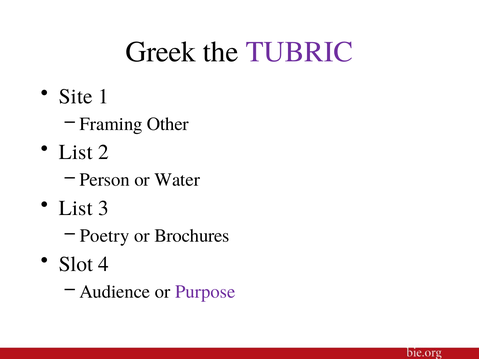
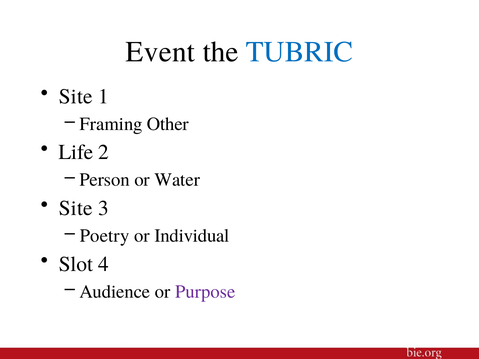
Greek: Greek -> Event
TUBRIC colour: purple -> blue
List at (76, 152): List -> Life
List at (76, 208): List -> Site
Brochures: Brochures -> Individual
